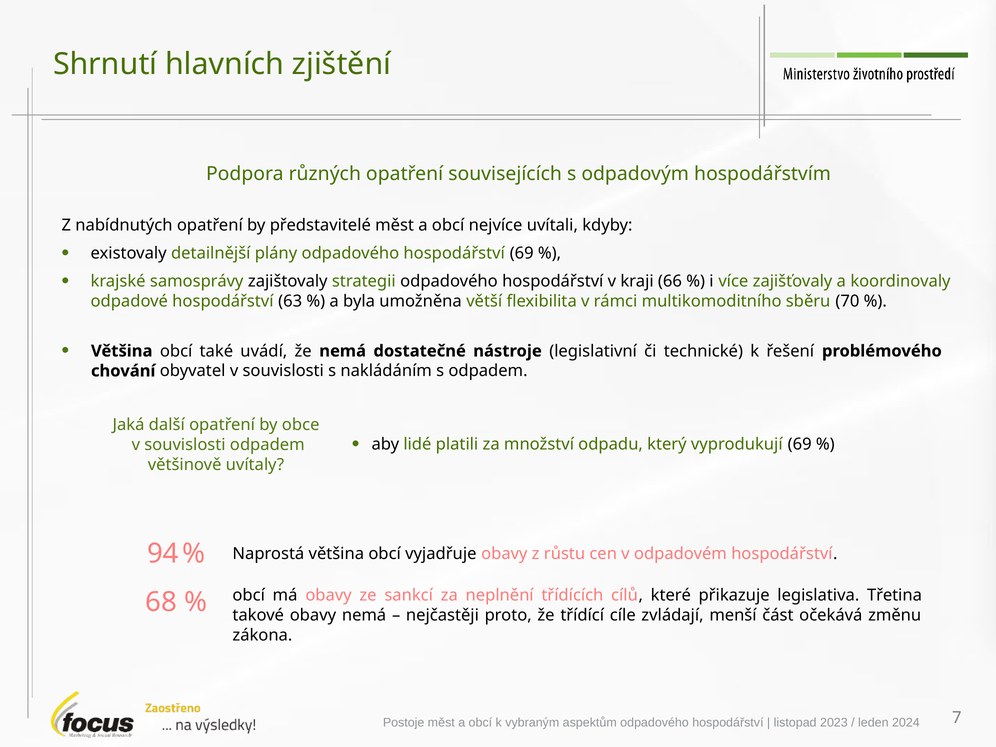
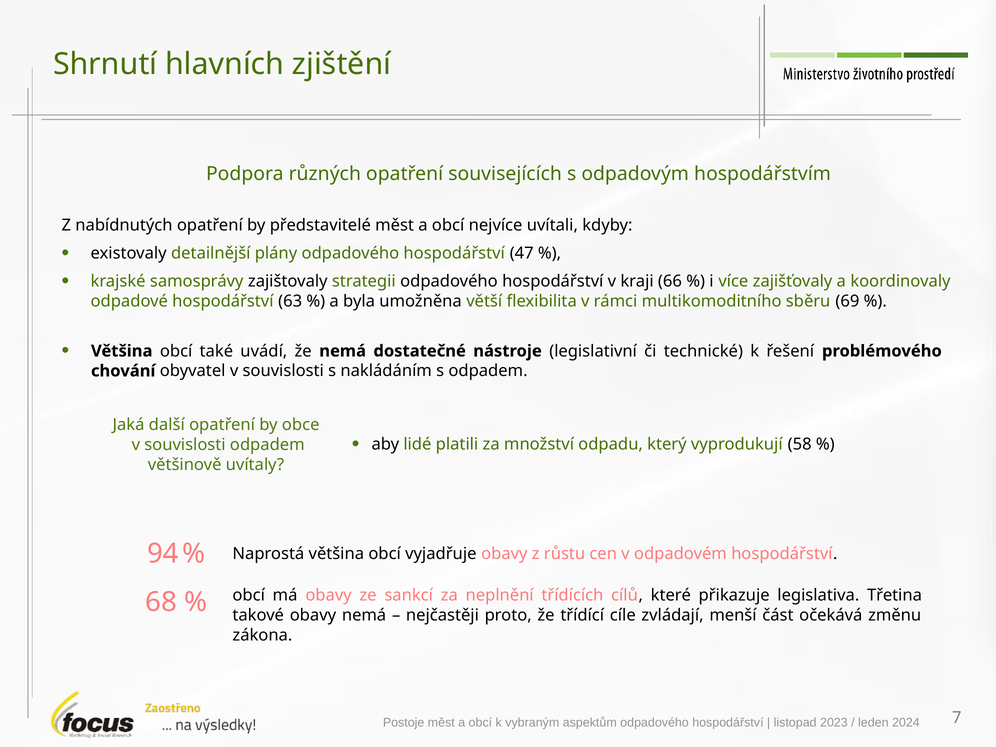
hospodářství 69: 69 -> 47
70: 70 -> 69
vyprodukují 69: 69 -> 58
